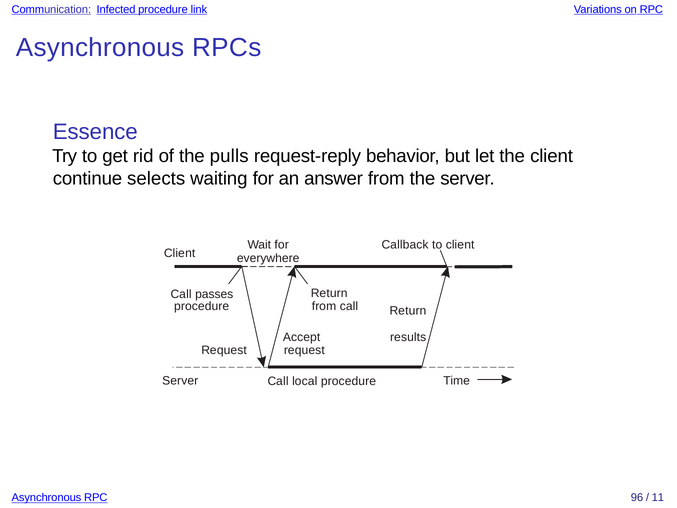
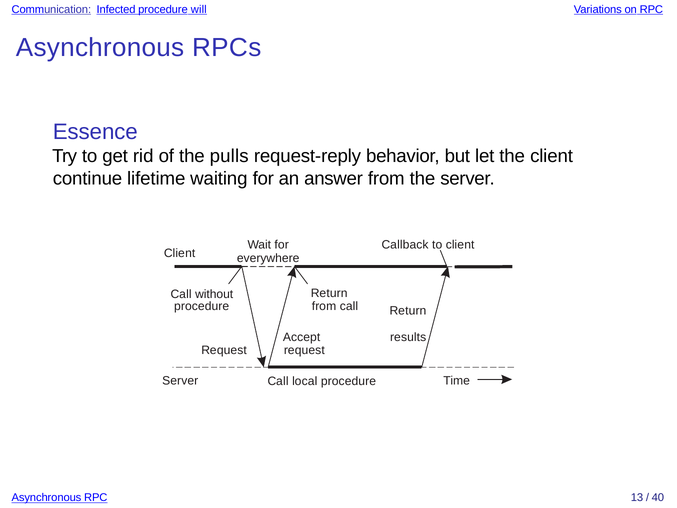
link: link -> will
selects: selects -> lifetime
passes: passes -> without
96: 96 -> 13
11: 11 -> 40
